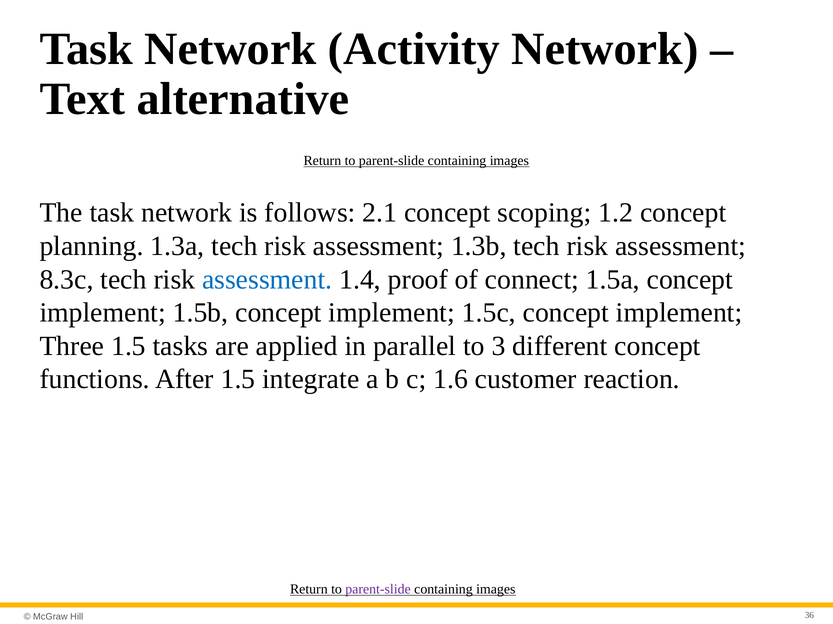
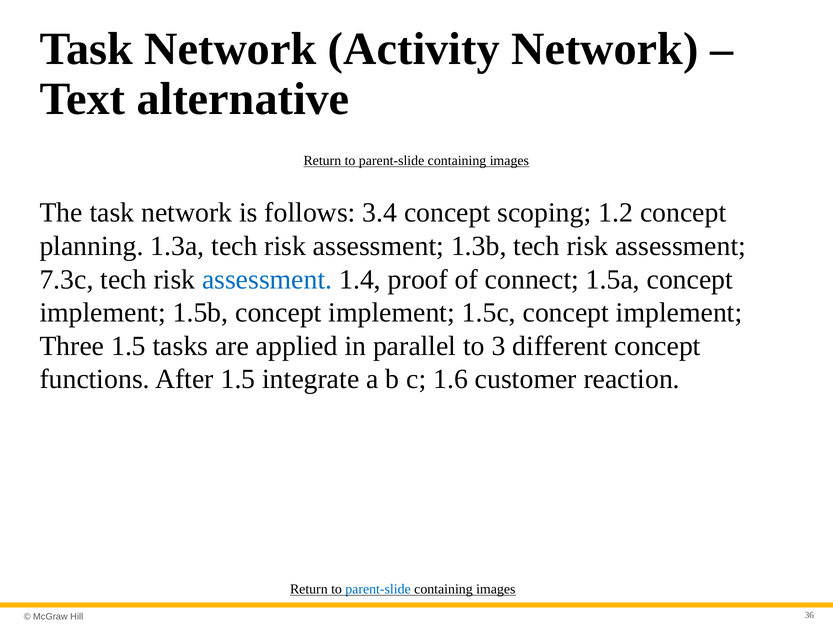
2.1: 2.1 -> 3.4
8.3c: 8.3c -> 7.3c
parent-slide at (378, 590) colour: purple -> blue
